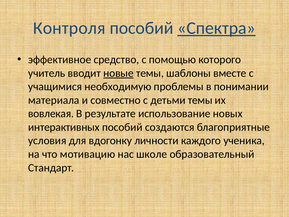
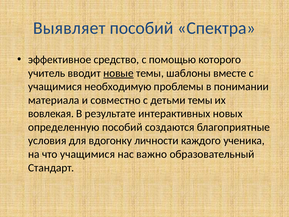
Контроля: Контроля -> Выявляет
Спектра underline: present -> none
использование: использование -> интерактивных
интерактивных: интерактивных -> определенную
что мотивацию: мотивацию -> учащимися
школе: школе -> важно
